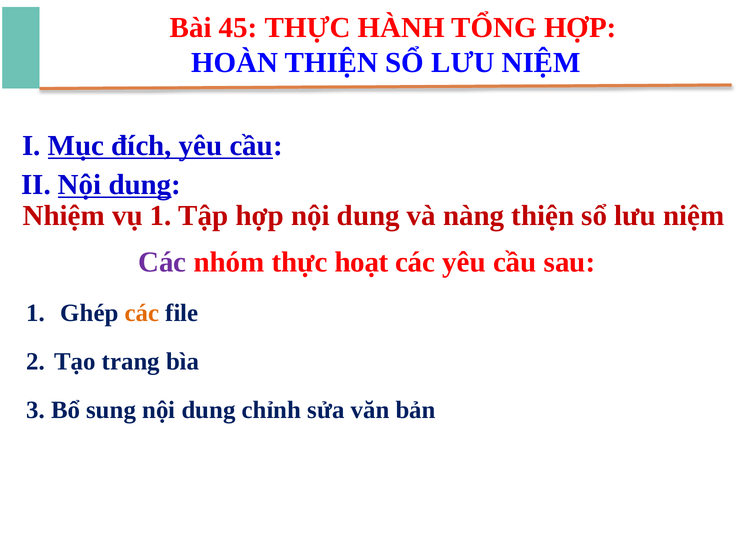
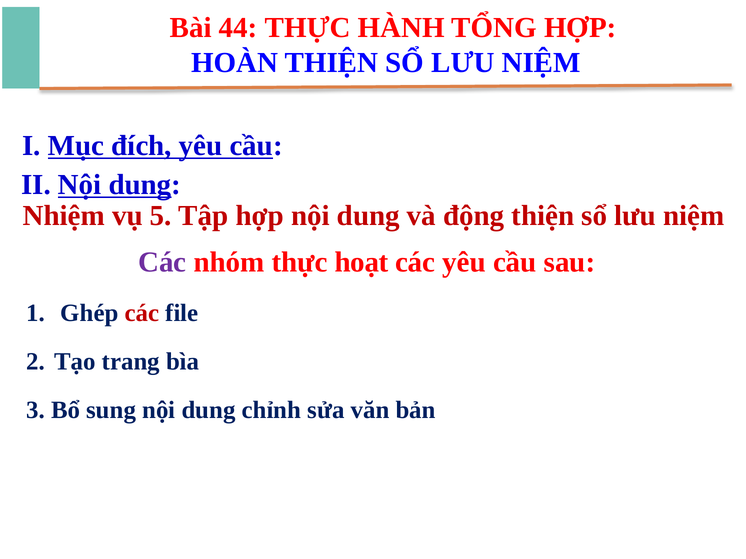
45: 45 -> 44
vụ 1: 1 -> 5
nàng: nàng -> động
các at (142, 313) colour: orange -> red
